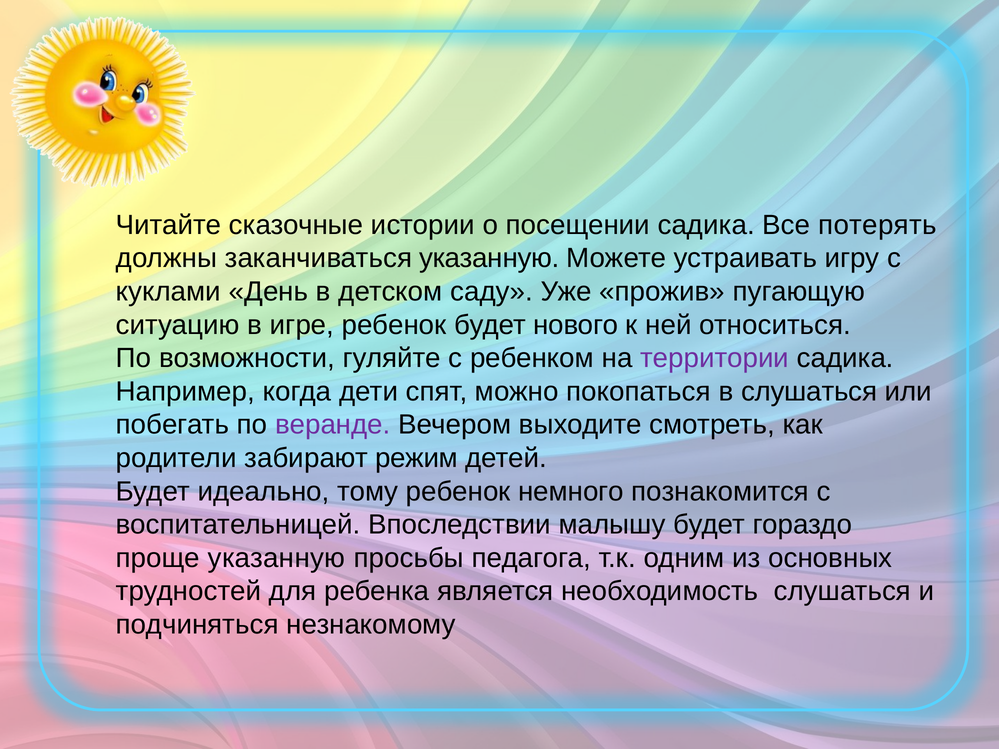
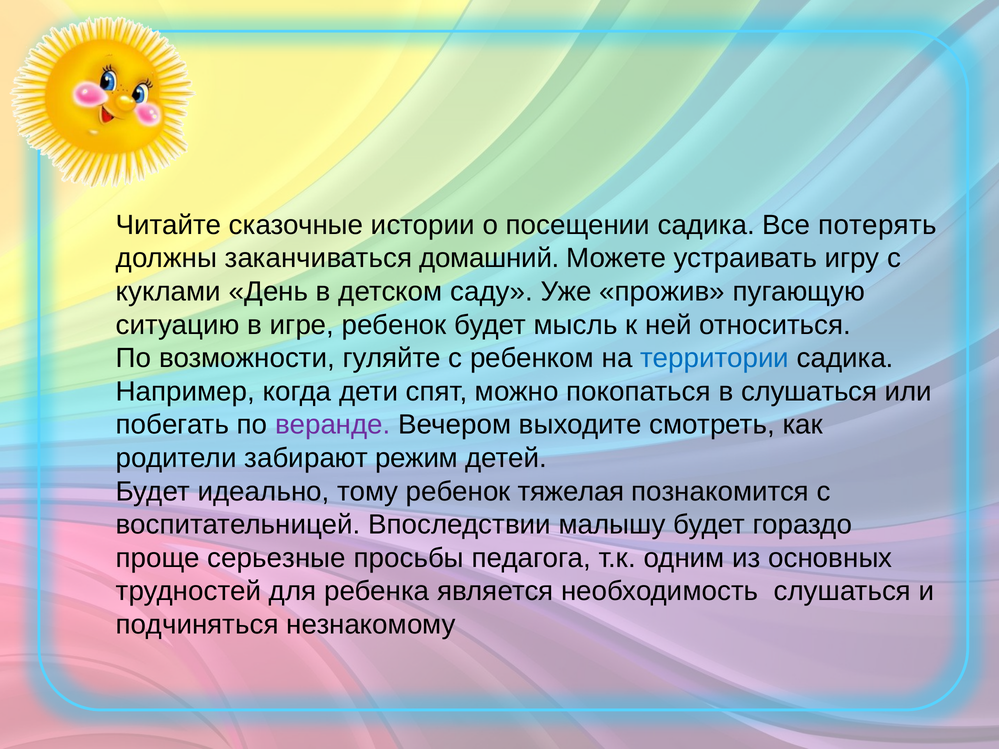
заканчиваться указанную: указанную -> домашний
нового: нового -> мысль
территории colour: purple -> blue
немного: немного -> тяжелая
проще указанную: указанную -> серьезные
